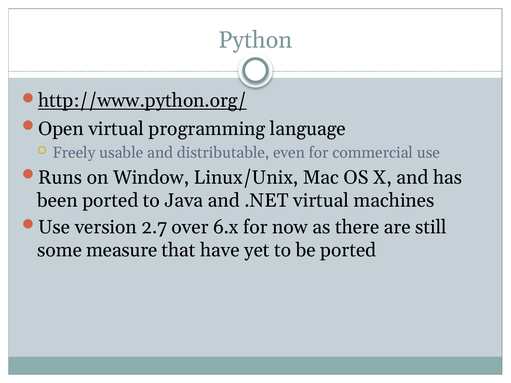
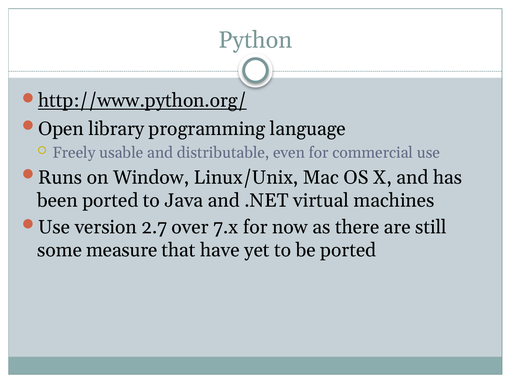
Open virtual: virtual -> library
6.x: 6.x -> 7.x
